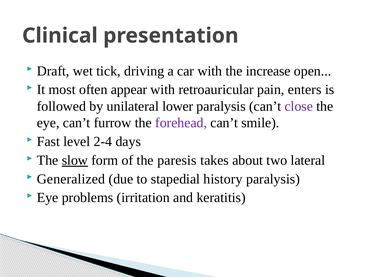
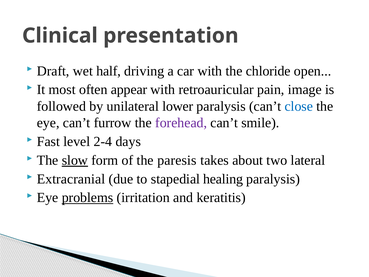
tick: tick -> half
increase: increase -> chloride
enters: enters -> image
close colour: purple -> blue
Generalized: Generalized -> Extracranial
history: history -> healing
problems underline: none -> present
